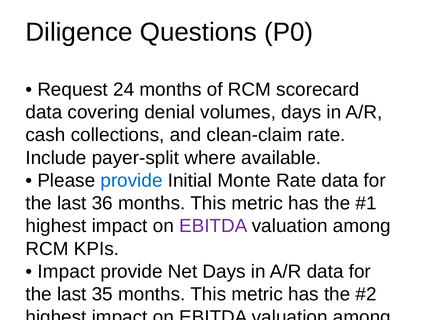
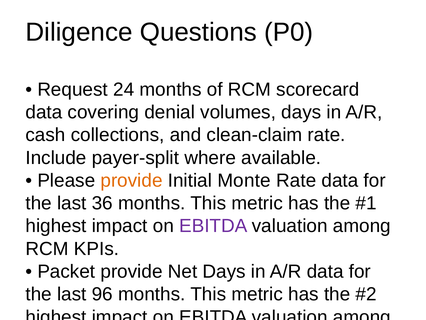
provide at (132, 180) colour: blue -> orange
Impact at (66, 271): Impact -> Packet
35: 35 -> 96
